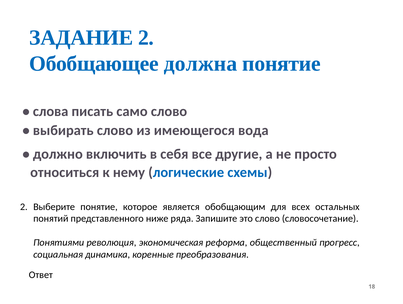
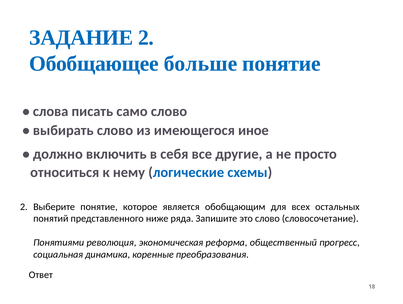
должна: должна -> больше
вода: вода -> иное
